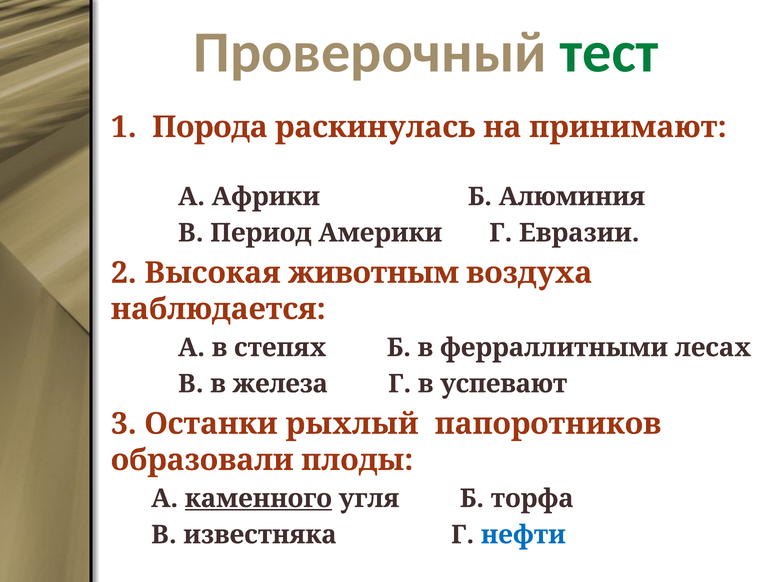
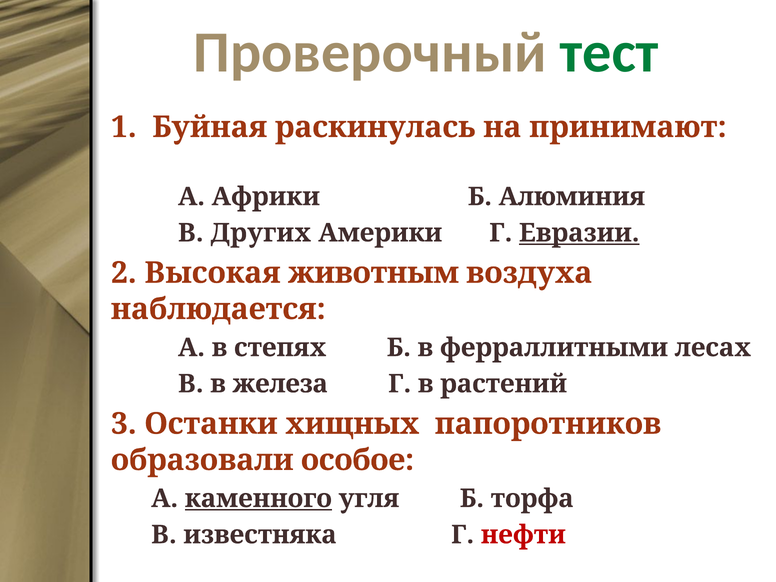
Порода: Порода -> Буйная
Период: Период -> Других
Евразии underline: none -> present
успевают: успевают -> растений
рыхлый: рыхлый -> хищных
плоды: плоды -> особое
нефти colour: blue -> red
